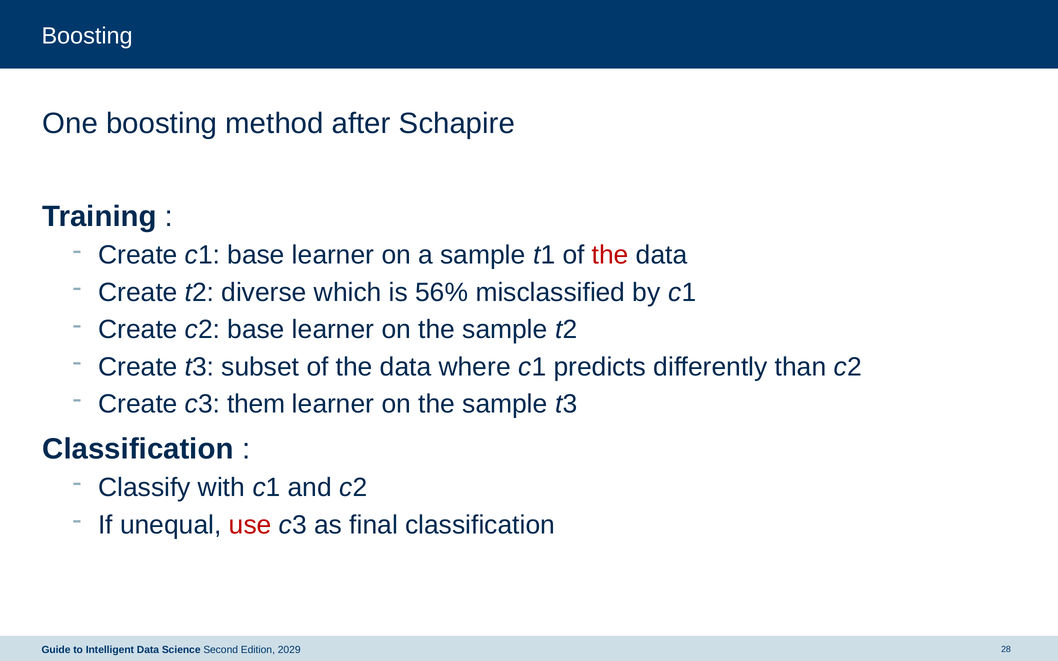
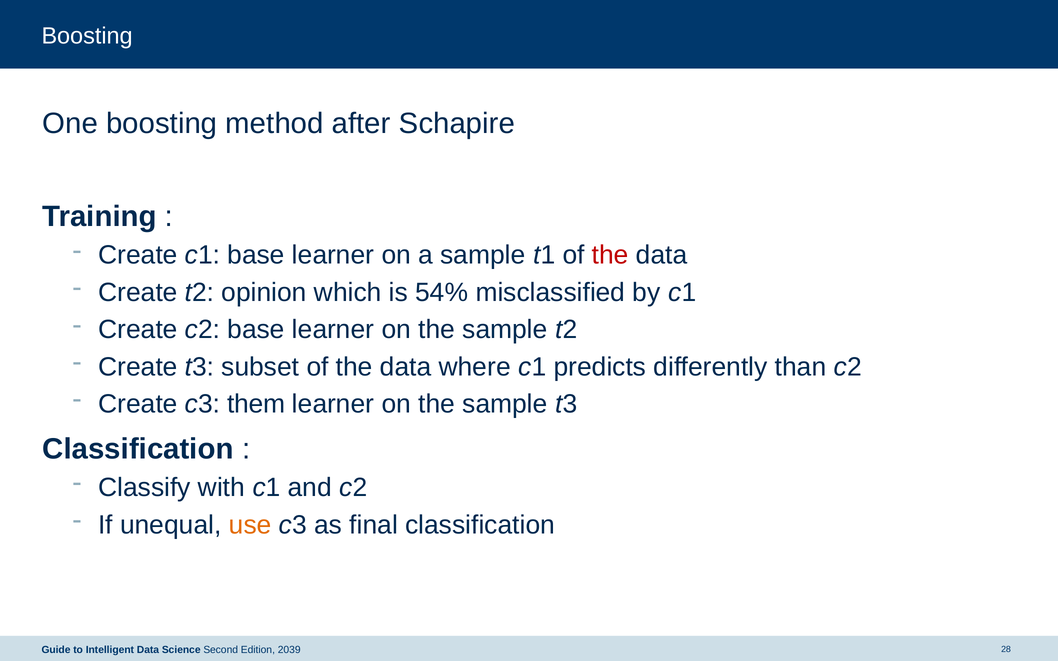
diverse: diverse -> opinion
56%: 56% -> 54%
use colour: red -> orange
2029: 2029 -> 2039
